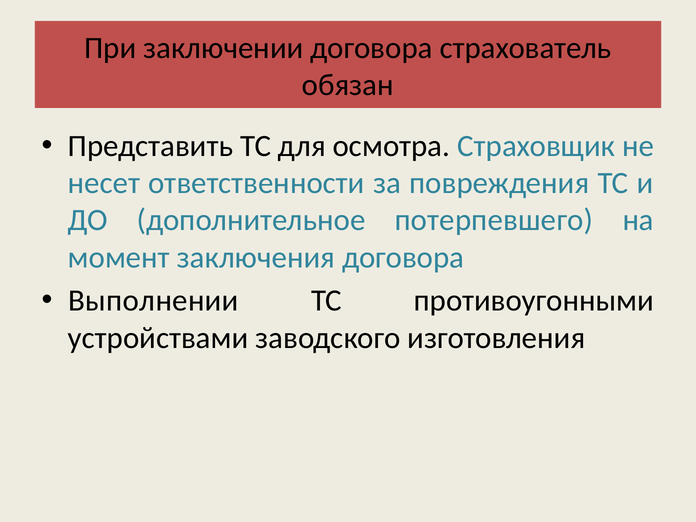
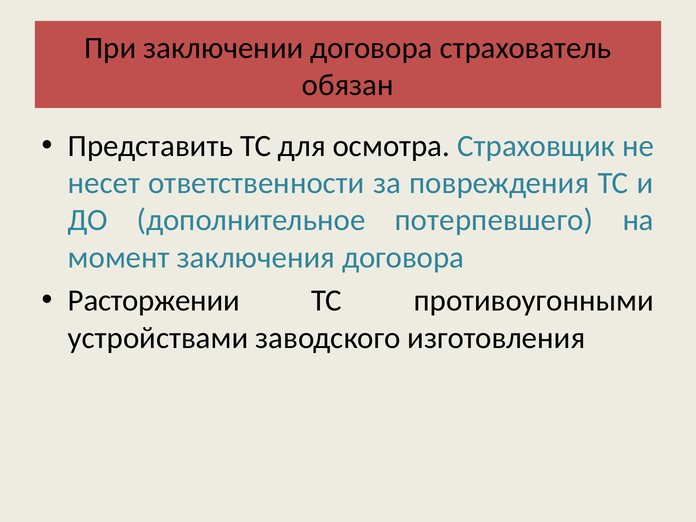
Выполнении: Выполнении -> Расторжении
